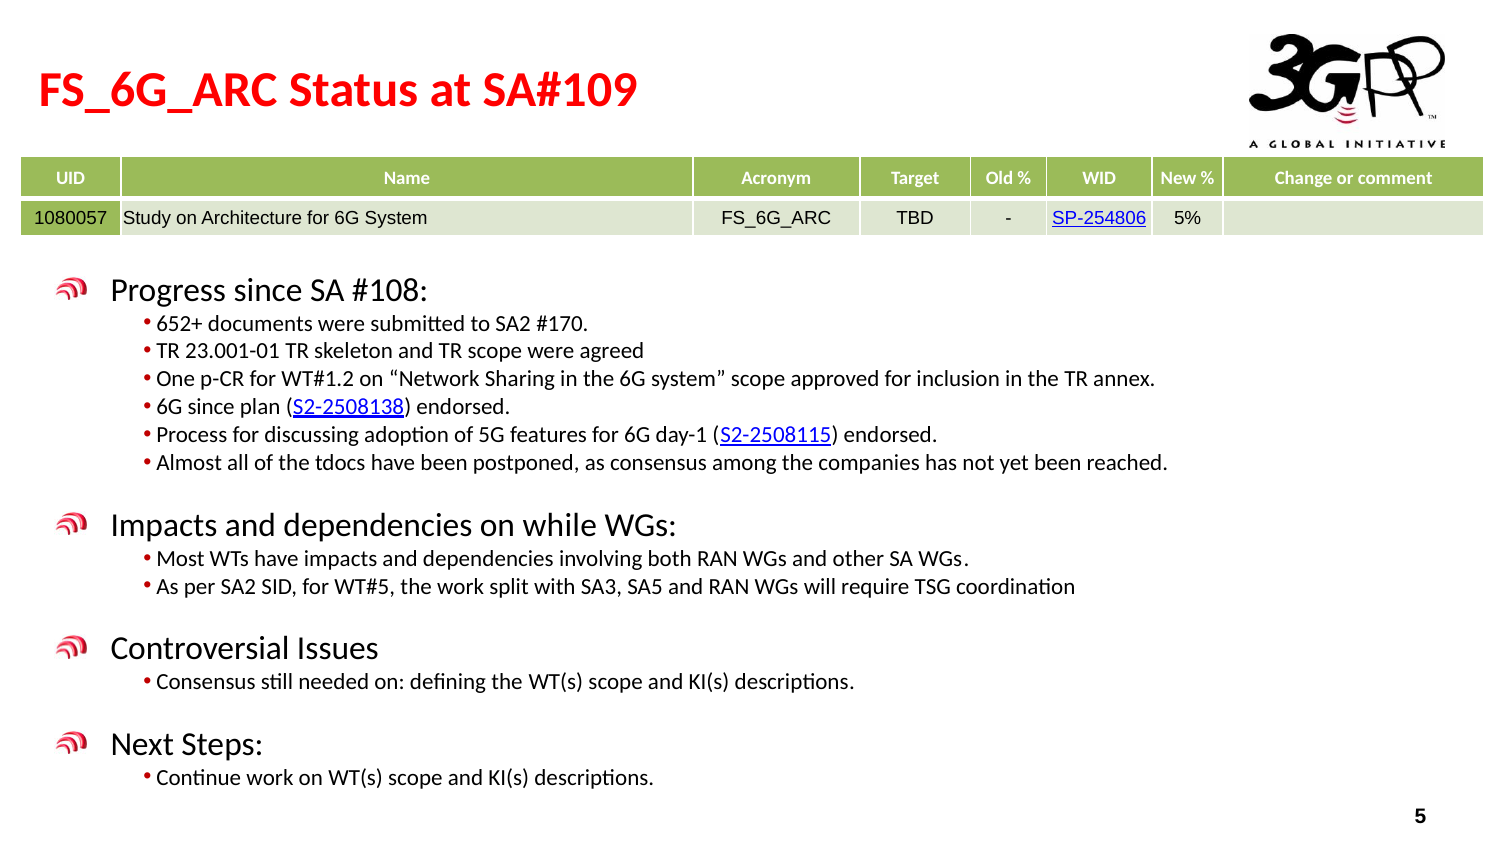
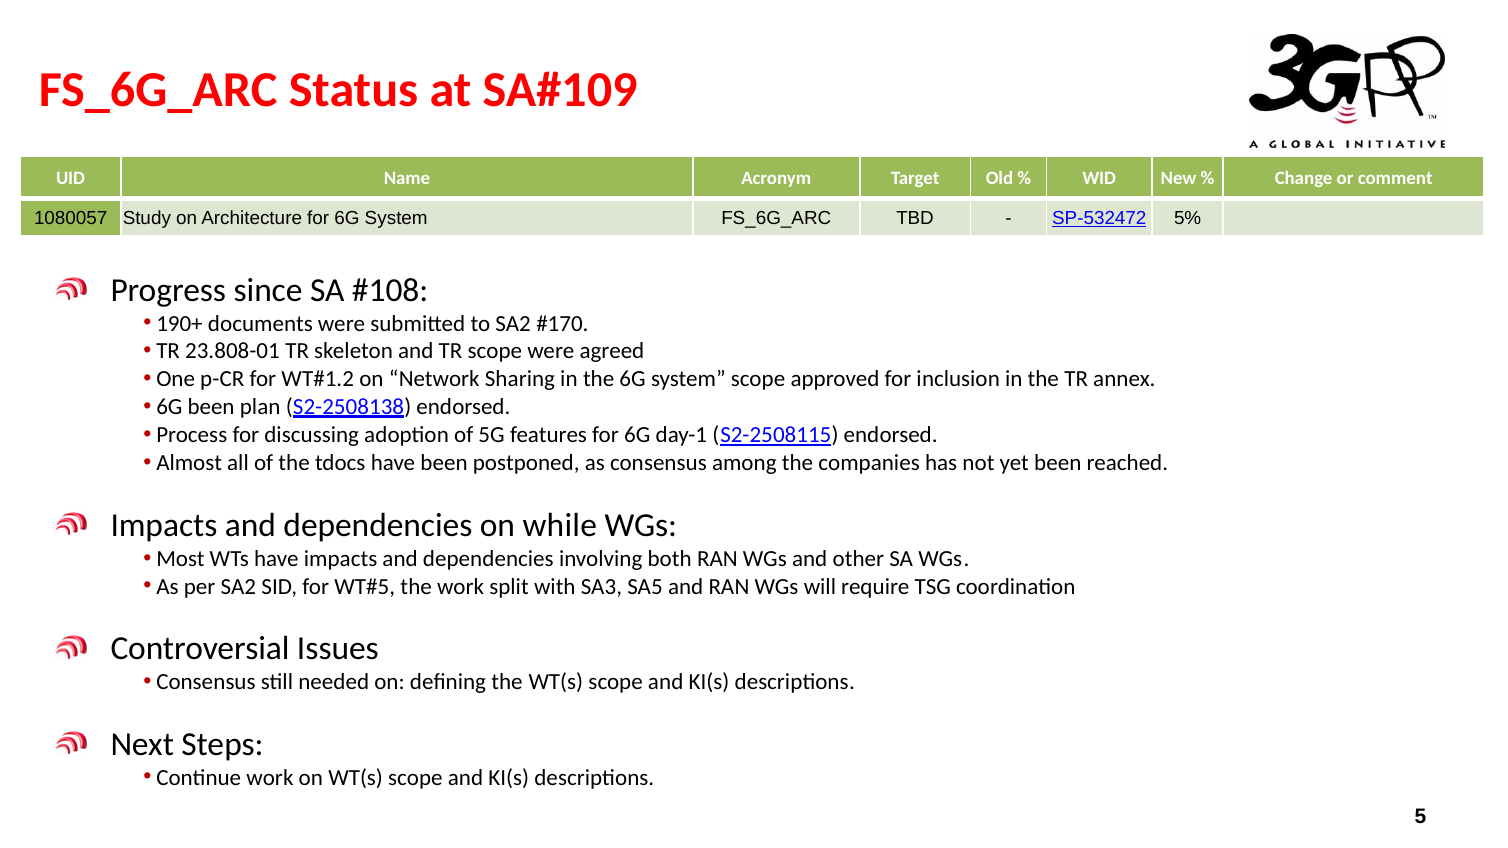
SP-254806: SP-254806 -> SP-532472
652+: 652+ -> 190+
23.001-01: 23.001-01 -> 23.808-01
6G since: since -> been
